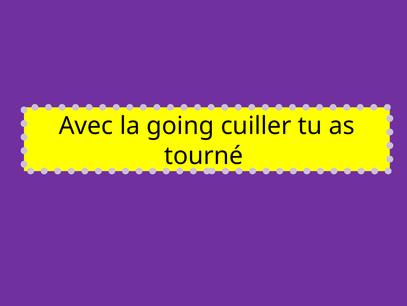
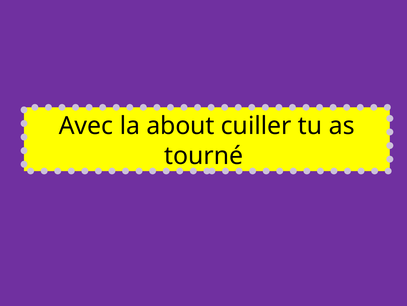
going: going -> about
